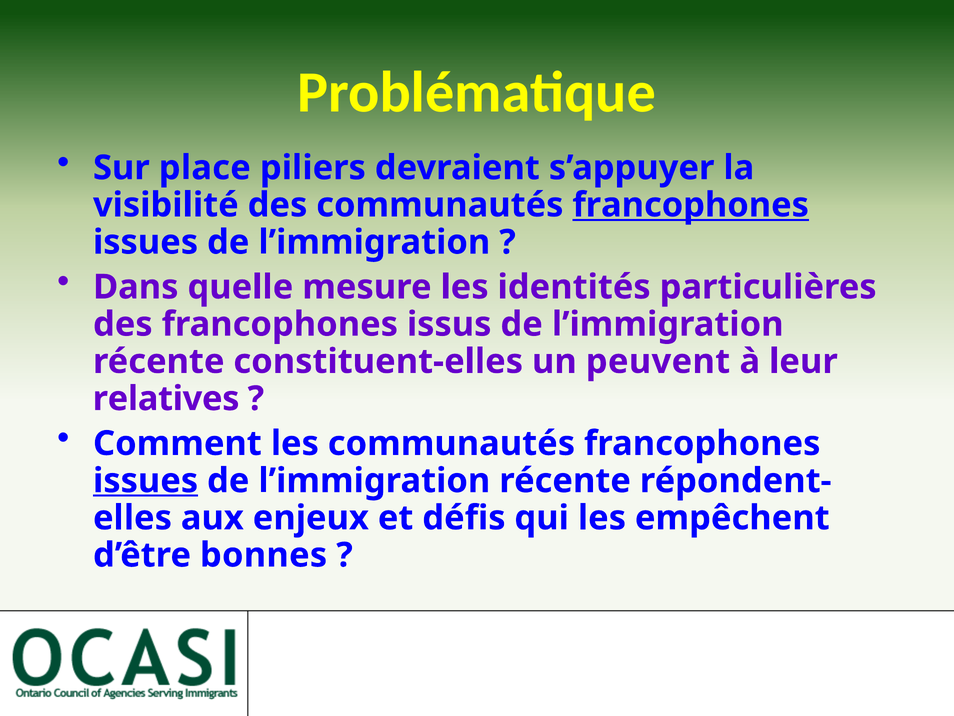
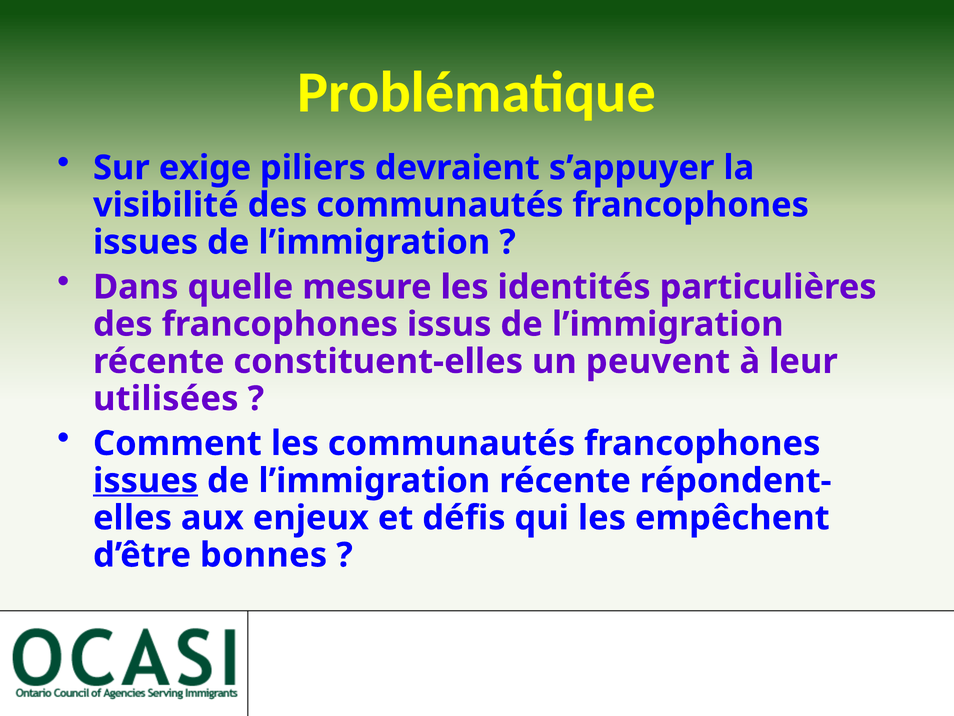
place: place -> exige
francophones at (691, 205) underline: present -> none
relatives: relatives -> utilisées
